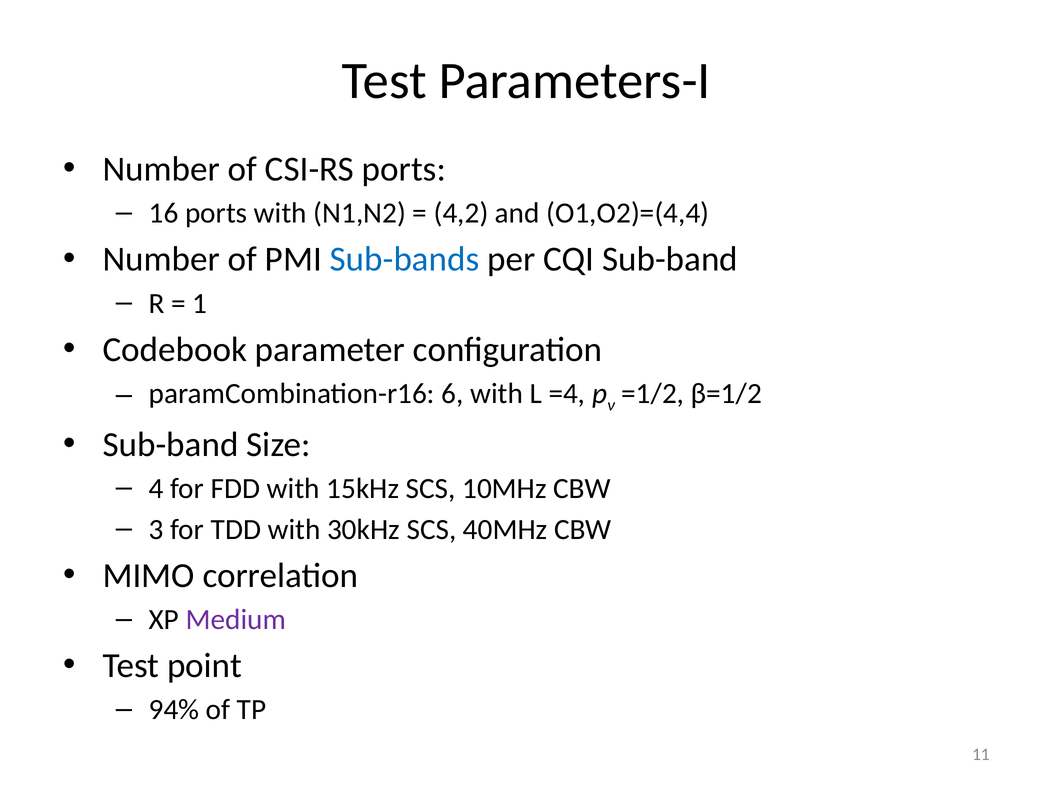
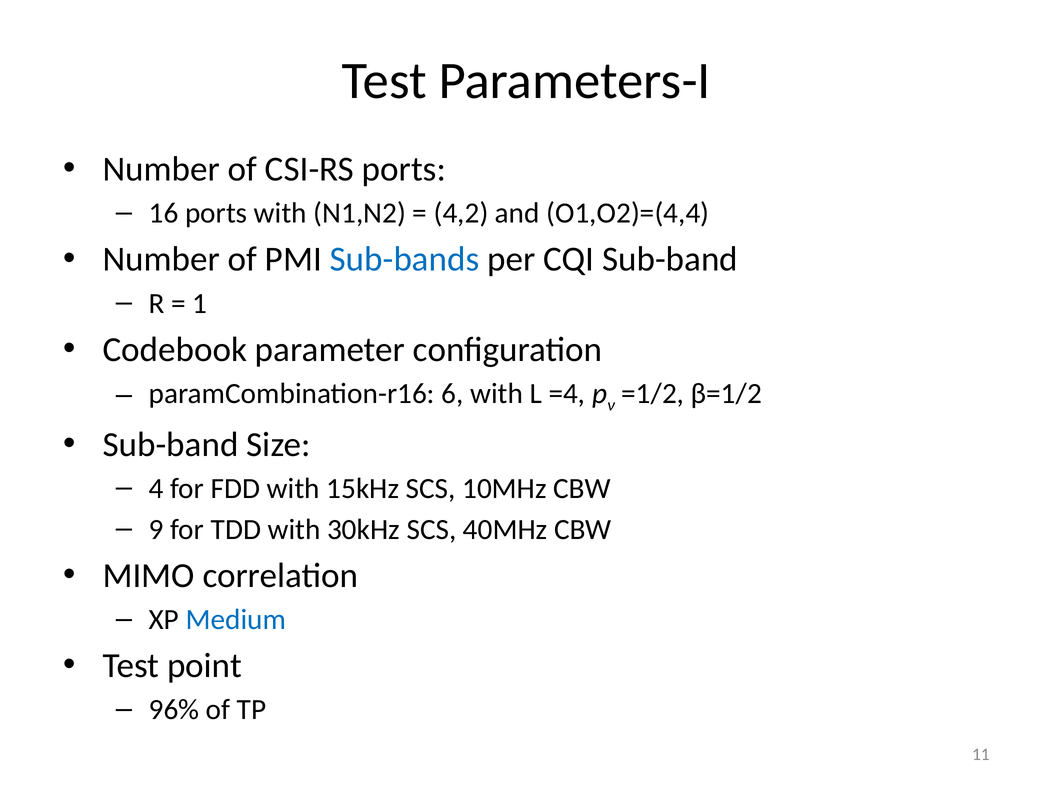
3: 3 -> 9
Medium colour: purple -> blue
94%: 94% -> 96%
